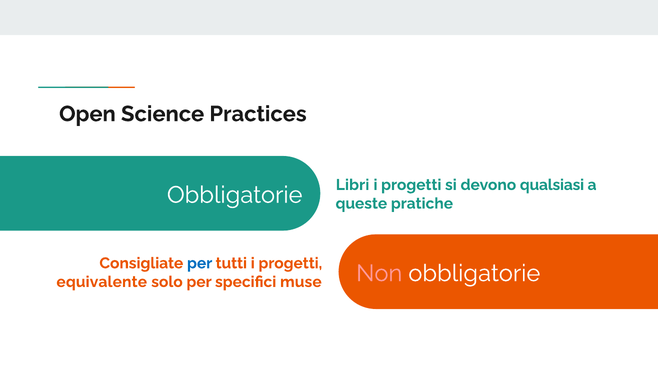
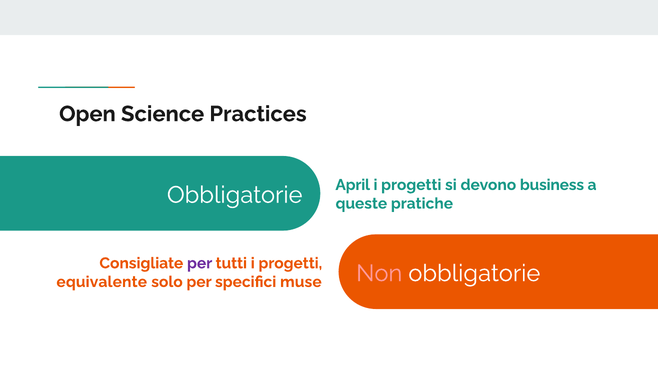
Libri: Libri -> April
qualsiasi: qualsiasi -> business
per at (200, 263) colour: blue -> purple
